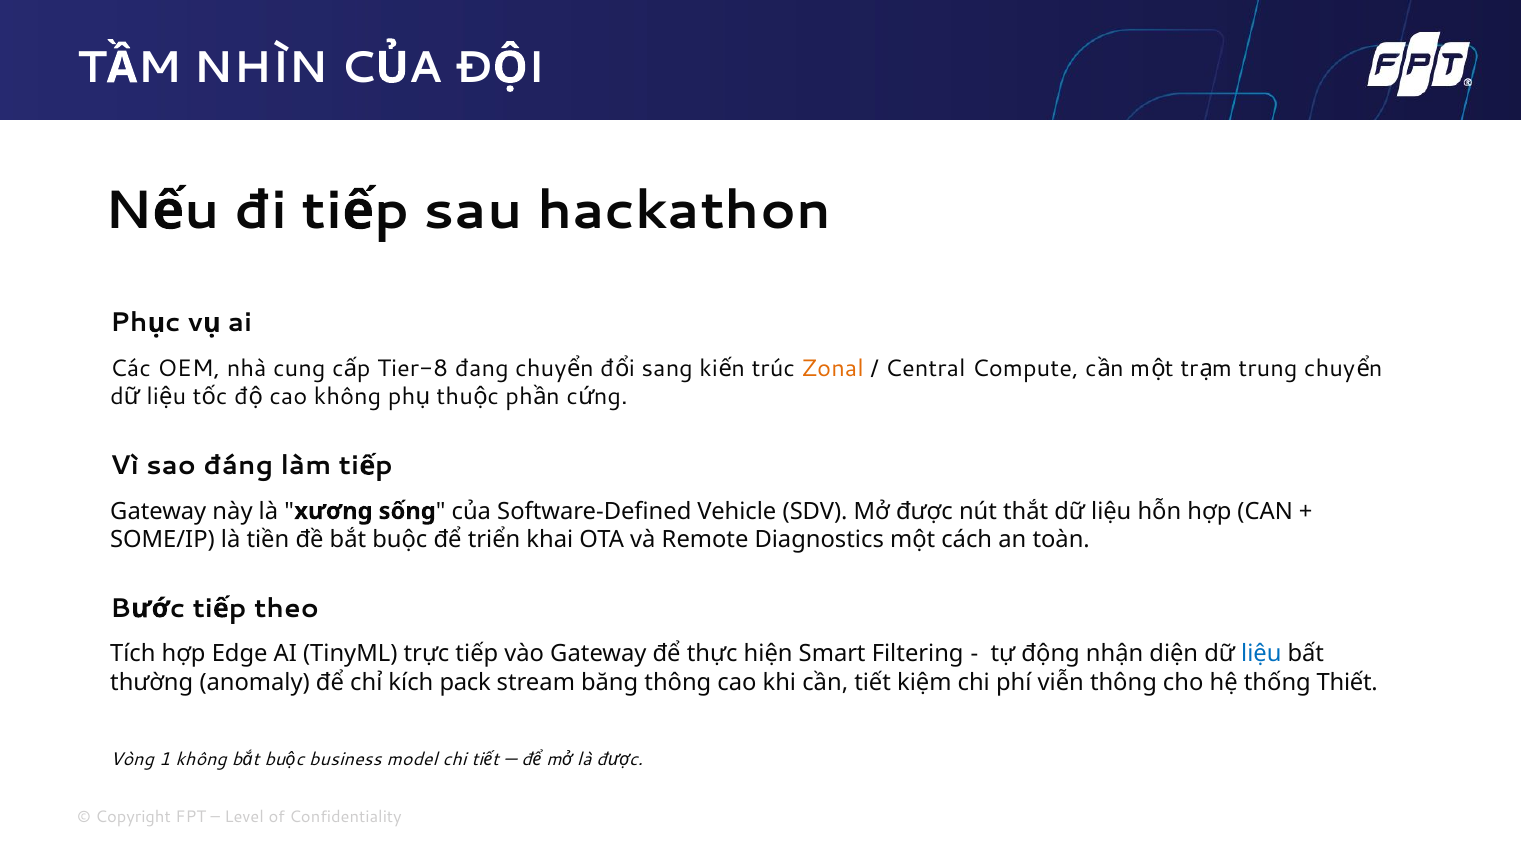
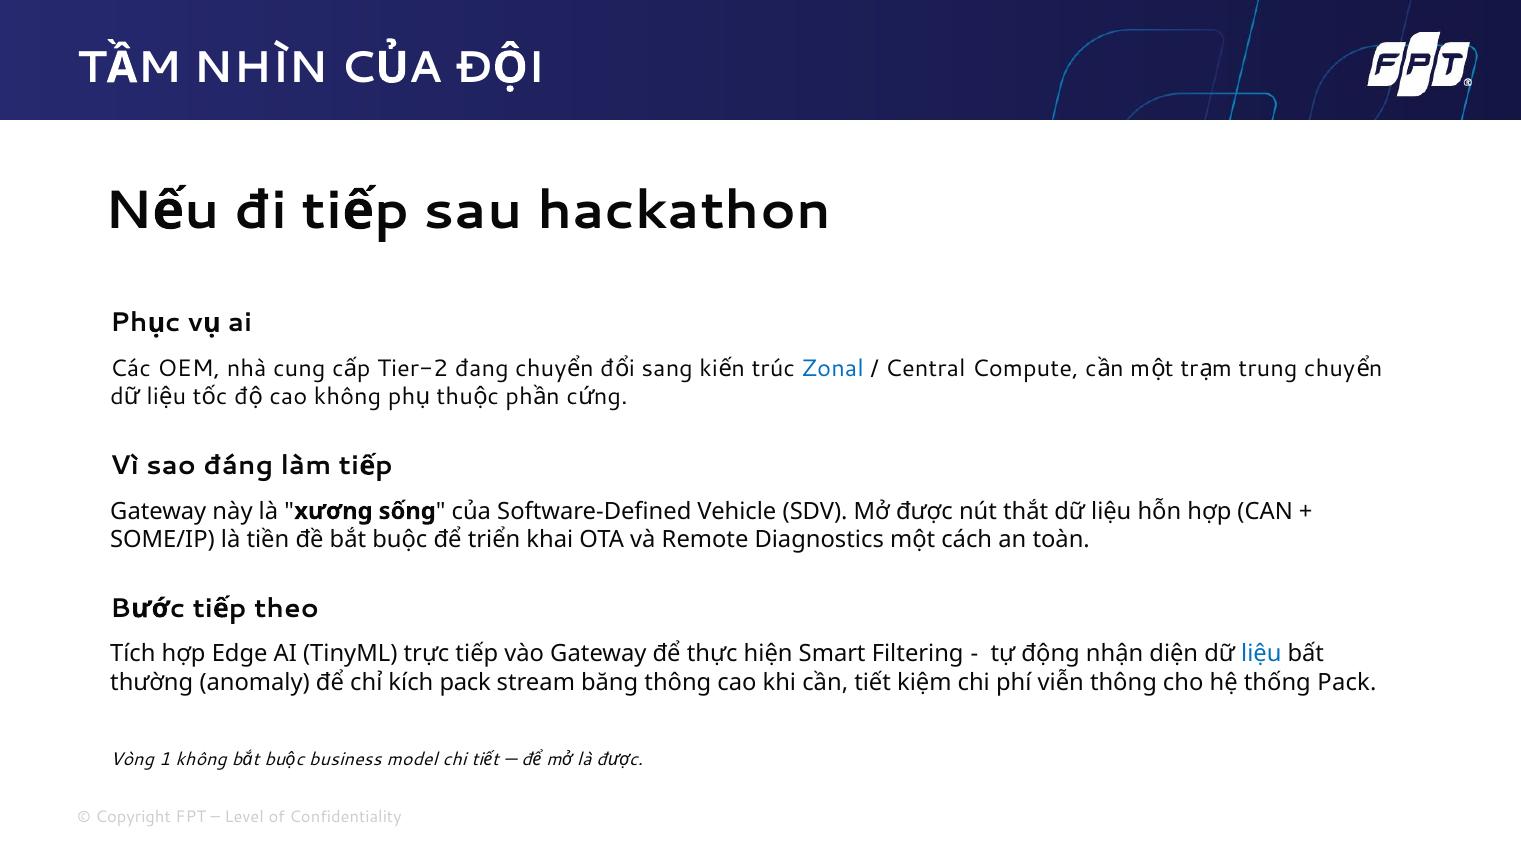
Tier-8: Tier-8 -> Tier-2
Zonal colour: orange -> blue
thống Thiết: Thiết -> Pack
